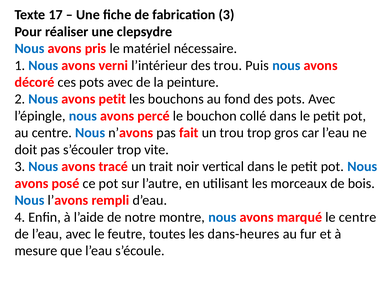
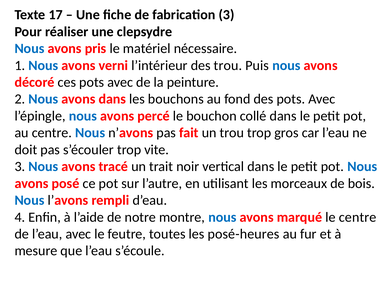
avons petit: petit -> dans
dans-heures: dans-heures -> posé-heures
